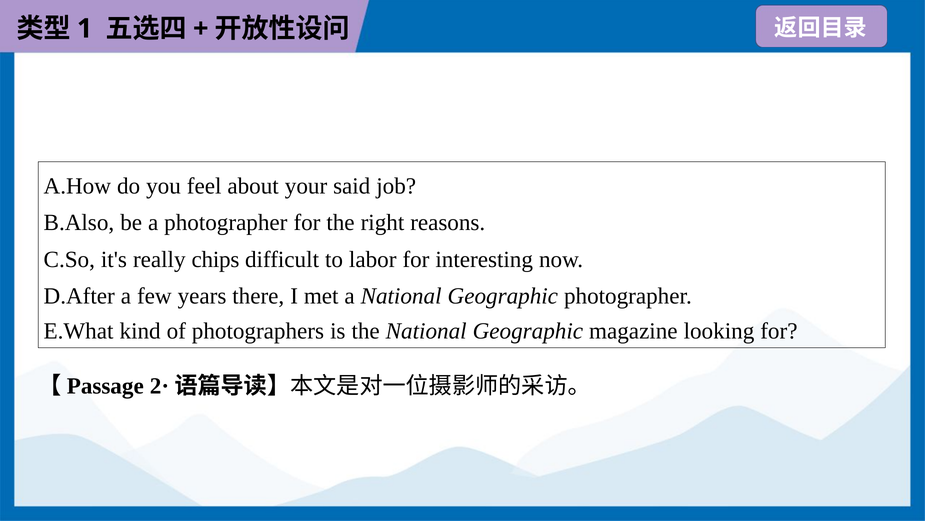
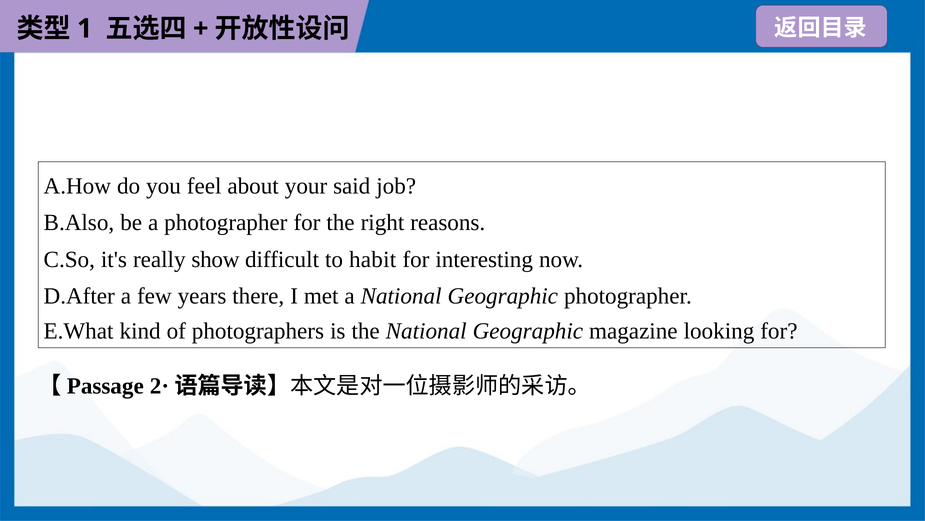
chips: chips -> show
labor: labor -> habit
